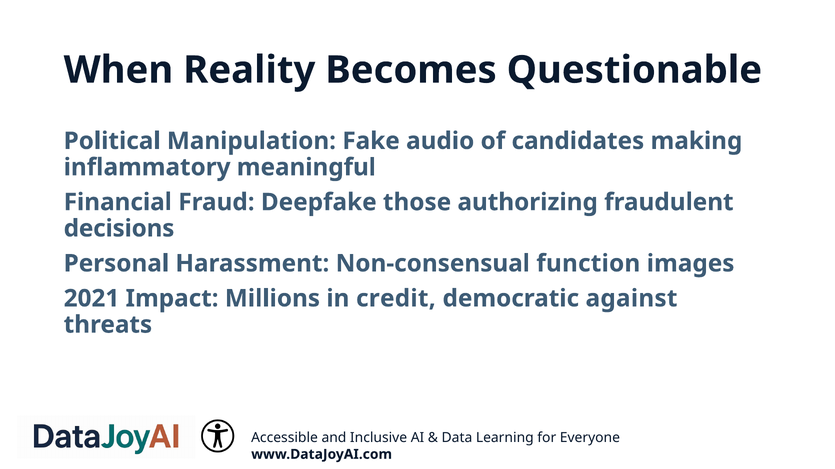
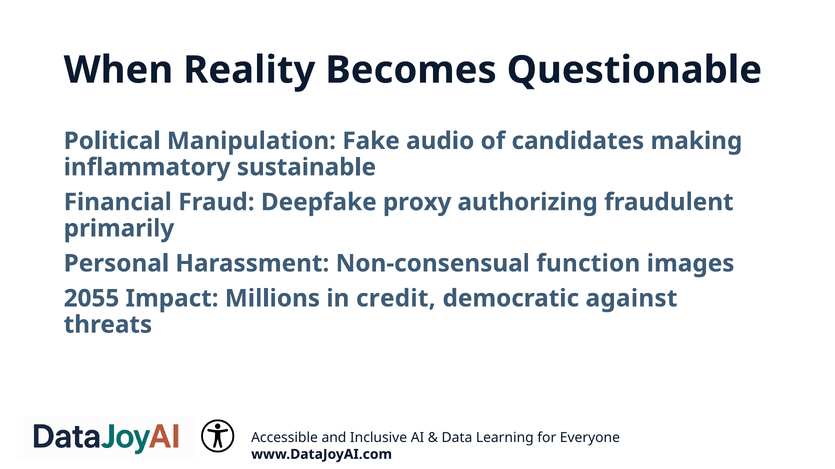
meaningful: meaningful -> sustainable
those: those -> proxy
decisions: decisions -> primarily
2021: 2021 -> 2055
